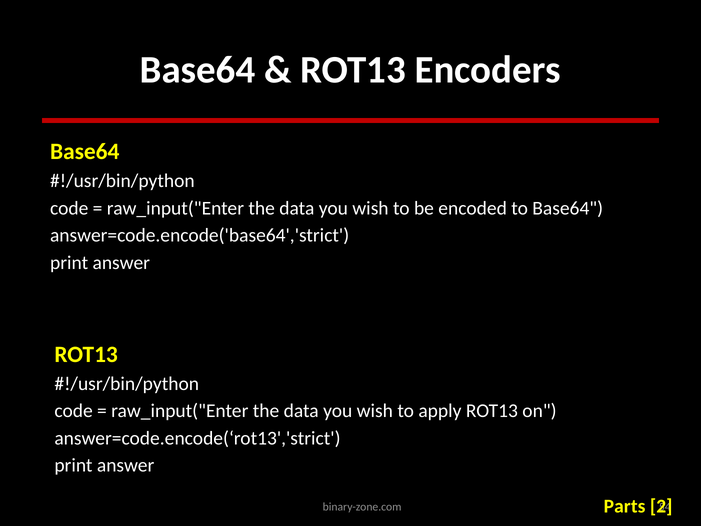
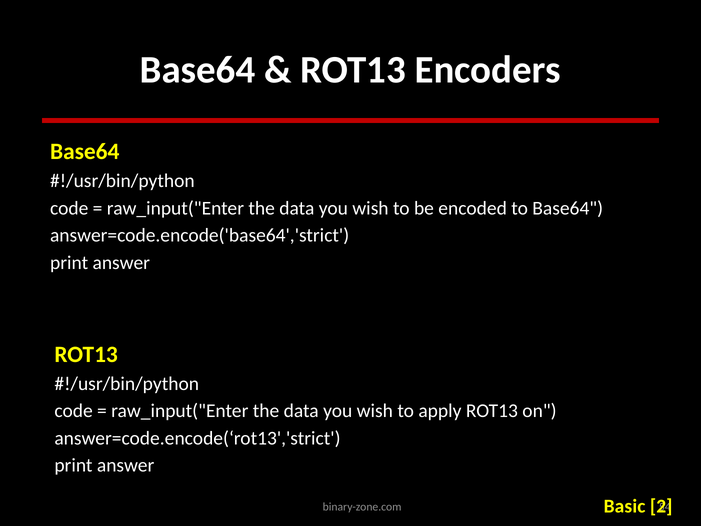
Parts: Parts -> Basic
